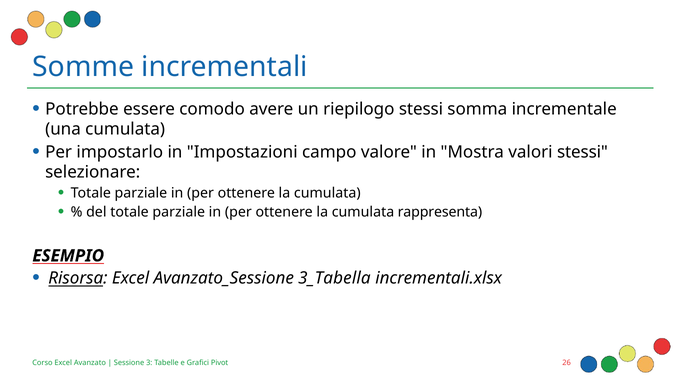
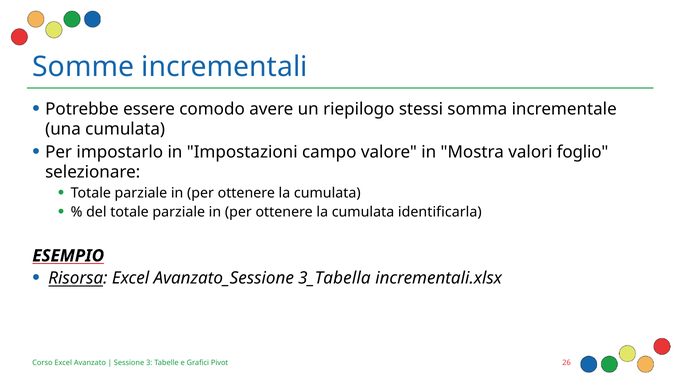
valori stessi: stessi -> foglio
rappresenta: rappresenta -> identificarla
